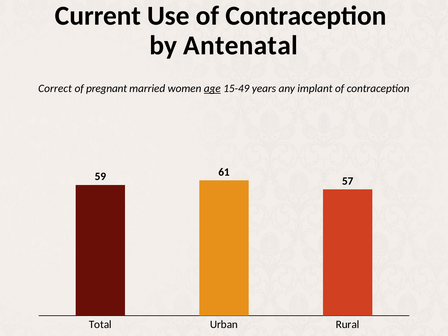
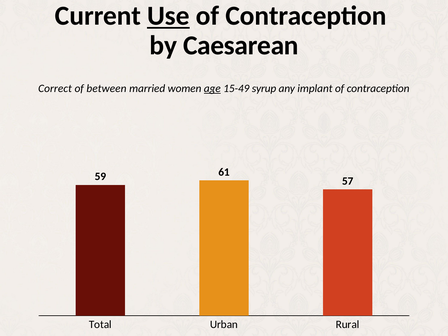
Use underline: none -> present
Antenatal: Antenatal -> Caesarean
pregnant: pregnant -> between
years: years -> syrup
